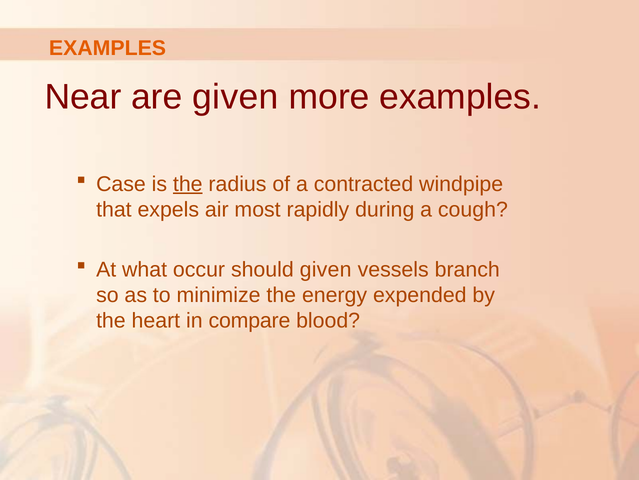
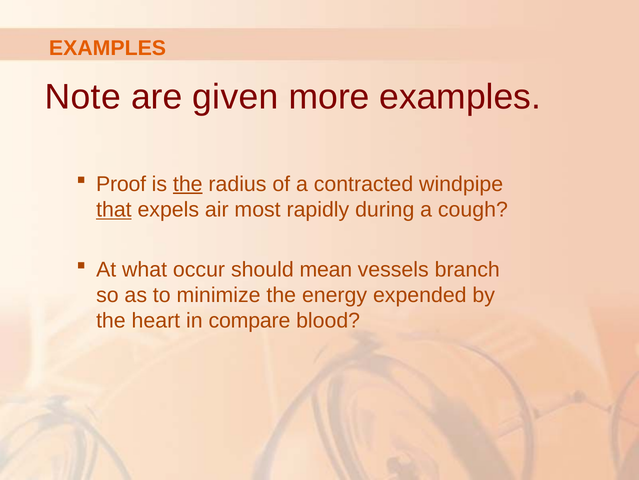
Near: Near -> Note
Case: Case -> Proof
that underline: none -> present
should given: given -> mean
